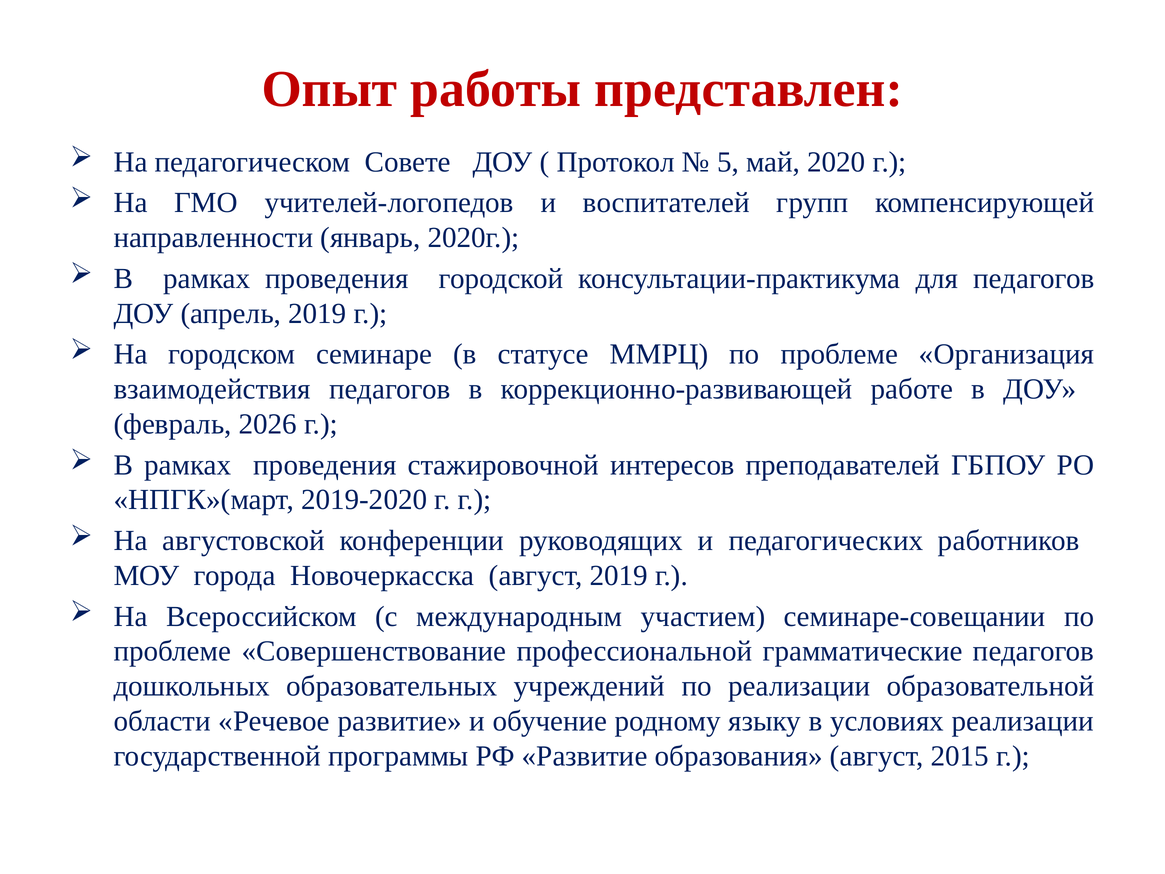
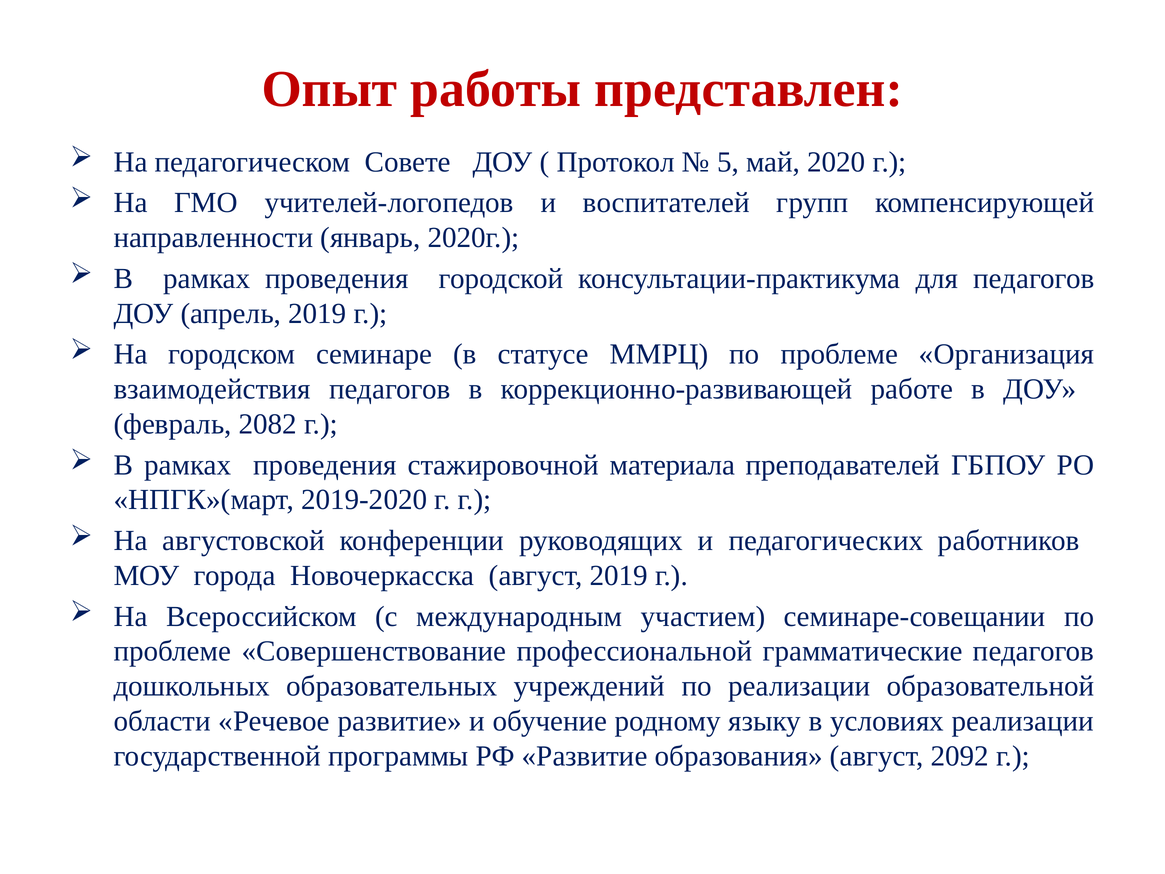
2026: 2026 -> 2082
интересов: интересов -> материала
2015: 2015 -> 2092
